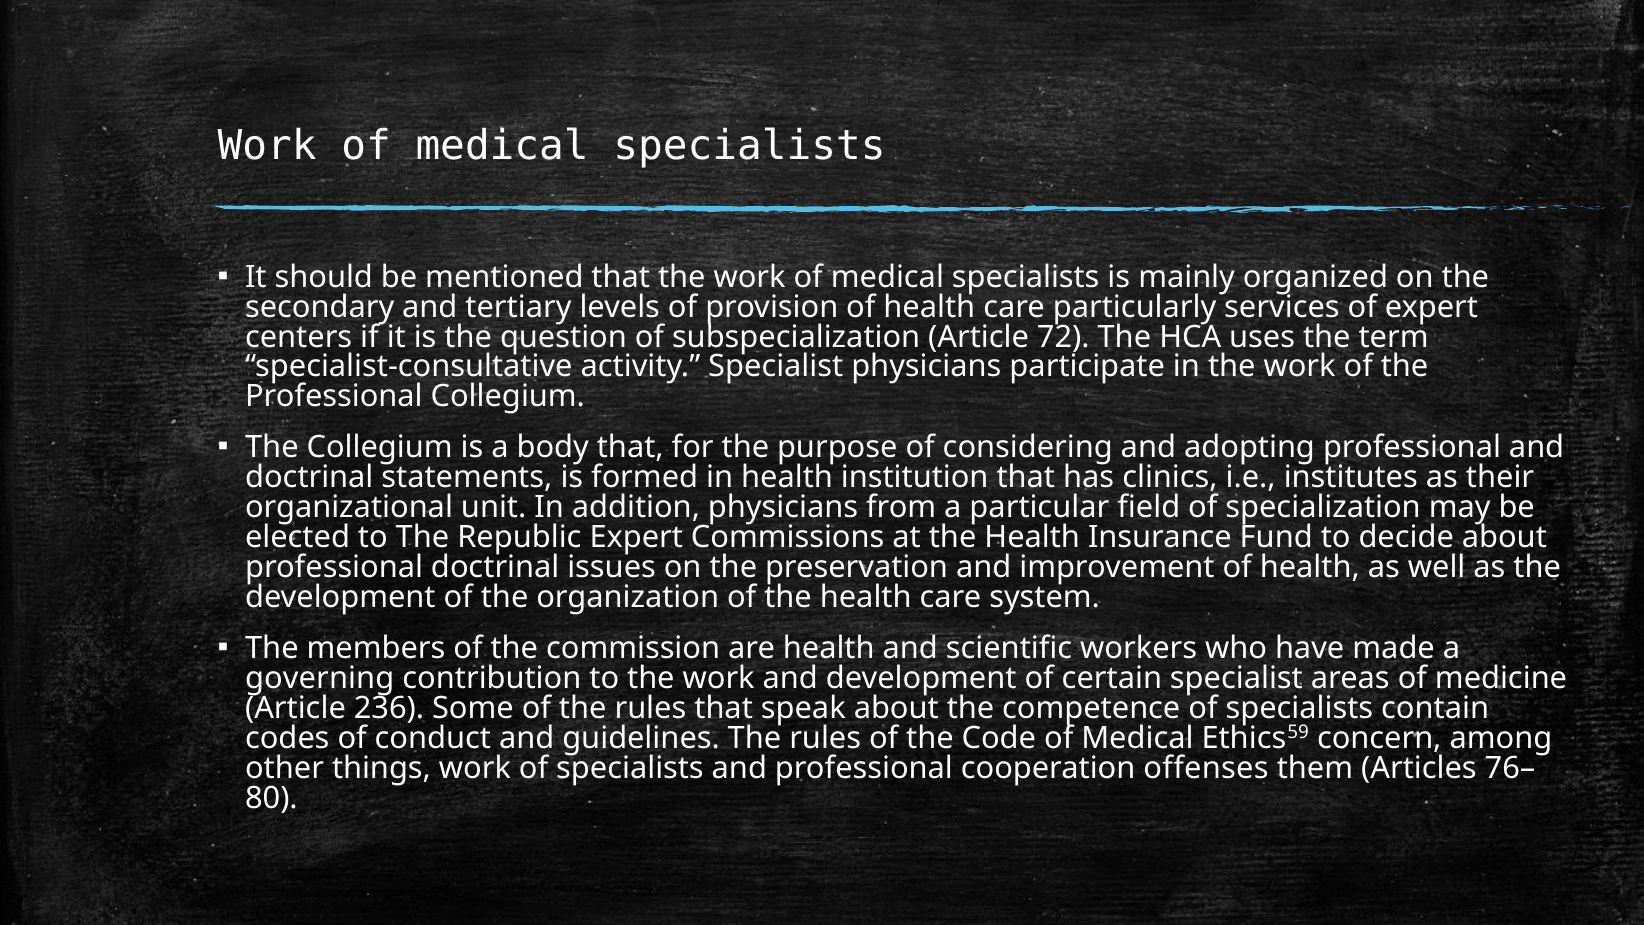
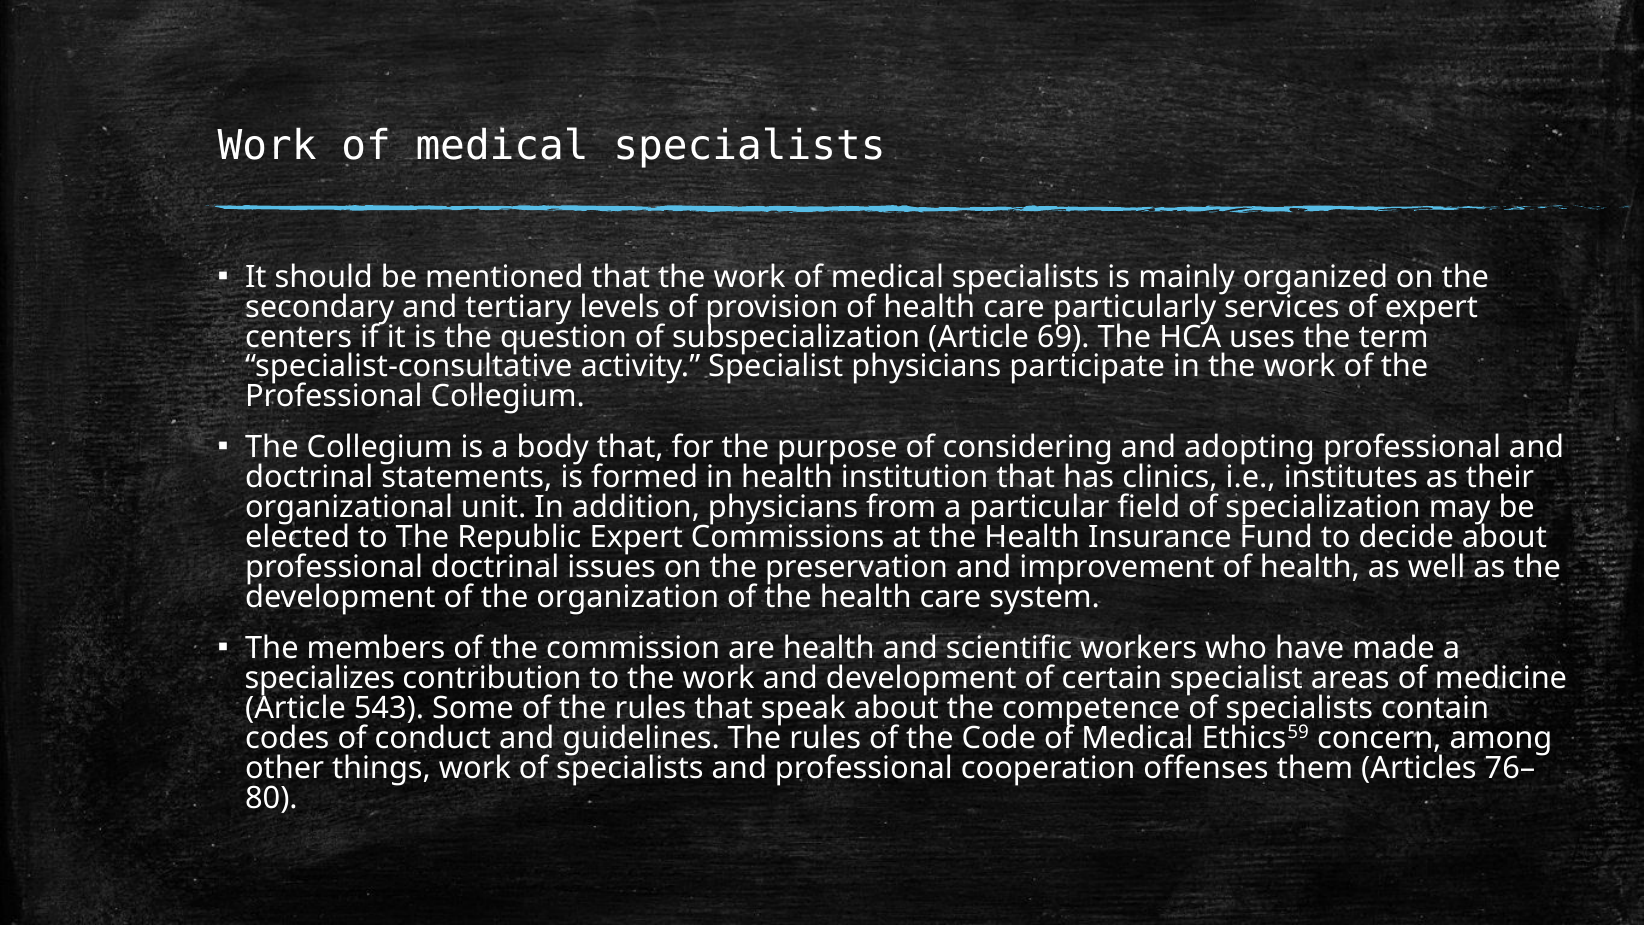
72: 72 -> 69
governing: governing -> specializes
236: 236 -> 543
